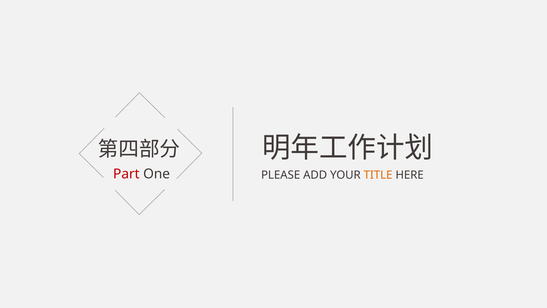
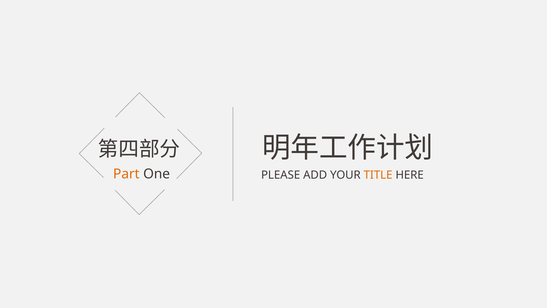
Part colour: red -> orange
